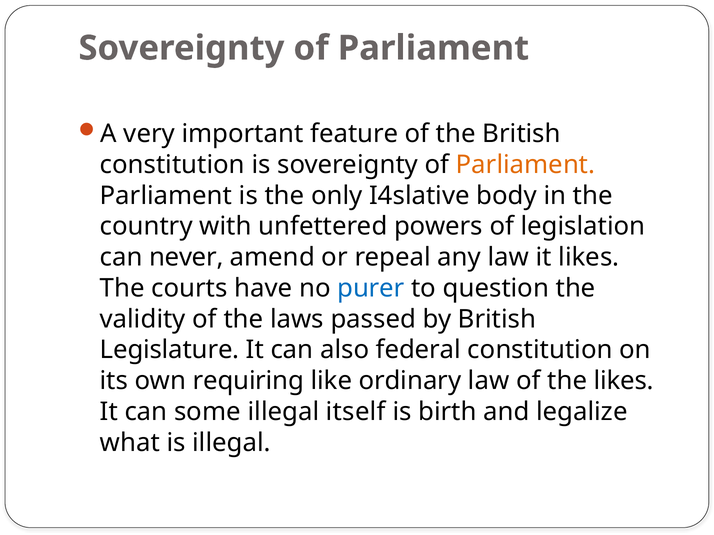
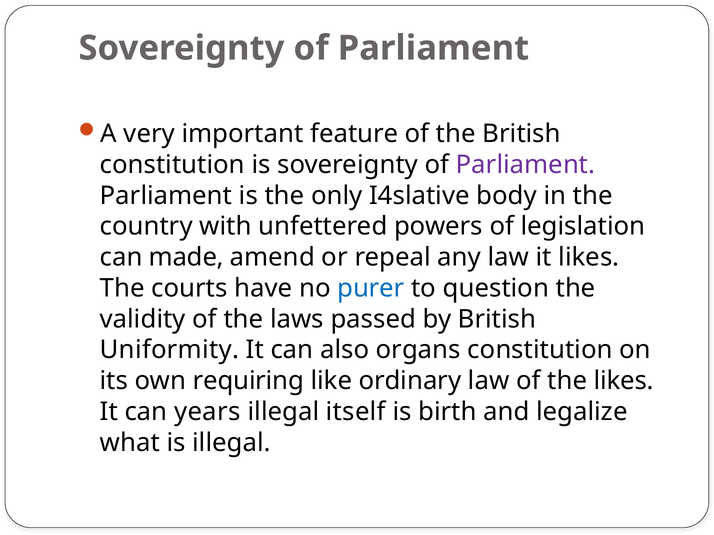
Parliament at (526, 165) colour: orange -> purple
never: never -> made
Legislature: Legislature -> Uniformity
federal: federal -> organs
some: some -> years
